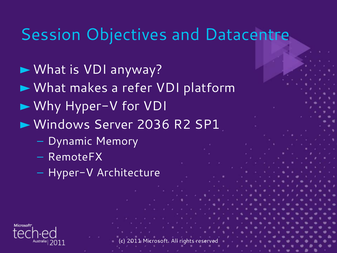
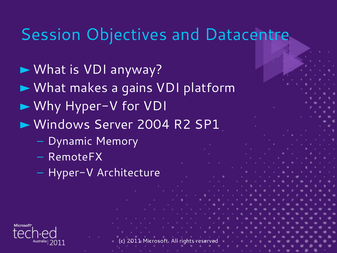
refer: refer -> gains
2036: 2036 -> 2004
